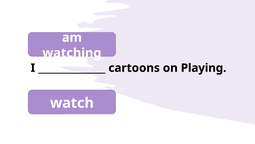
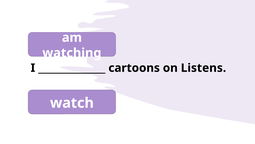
Playing: Playing -> Listens
